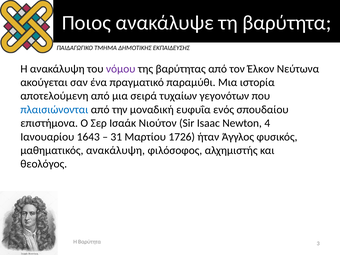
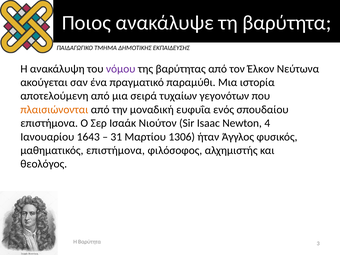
πλαισιώνονται colour: blue -> orange
1726: 1726 -> 1306
μαθηματικός ανακάλυψη: ανακάλυψη -> επιστήμονα
